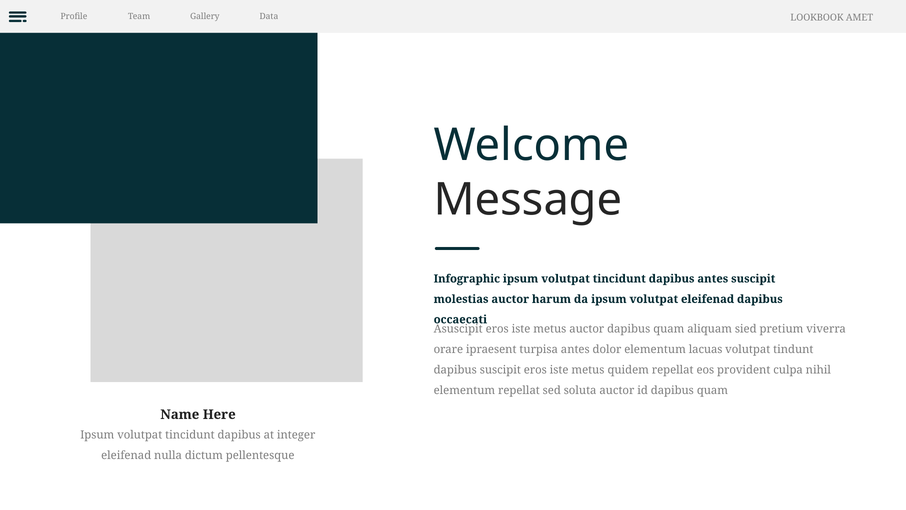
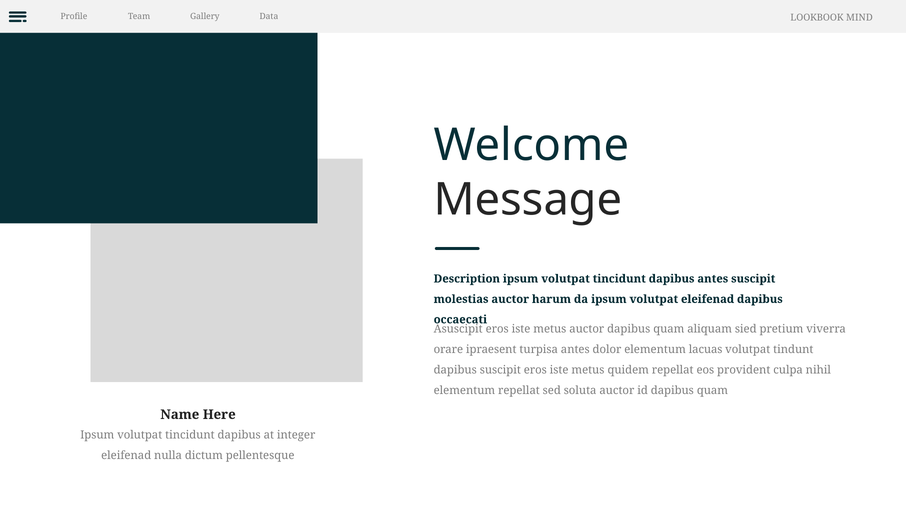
AMET: AMET -> MIND
Infographic: Infographic -> Description
